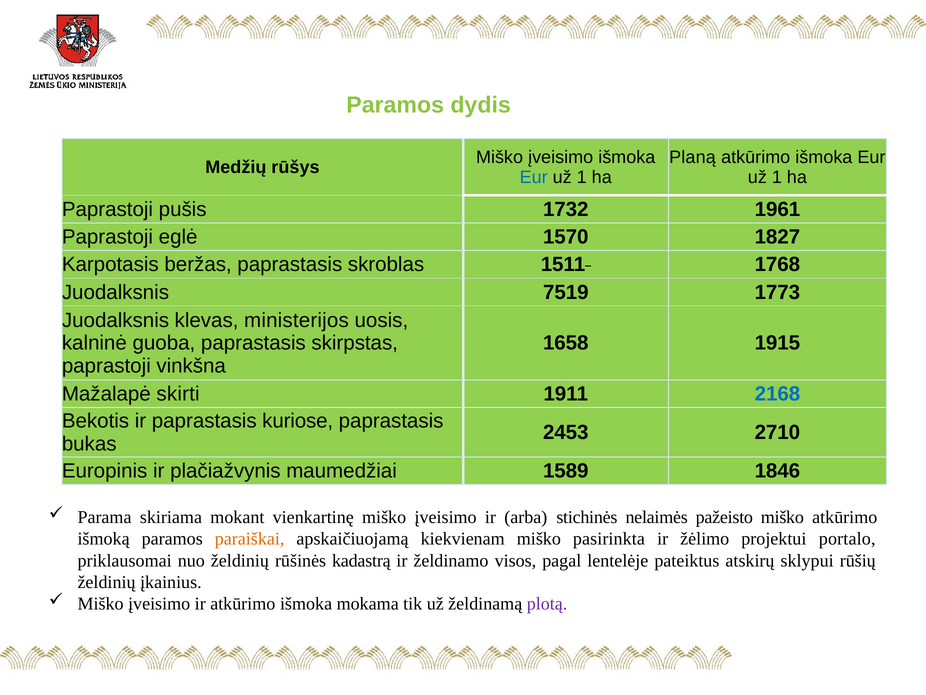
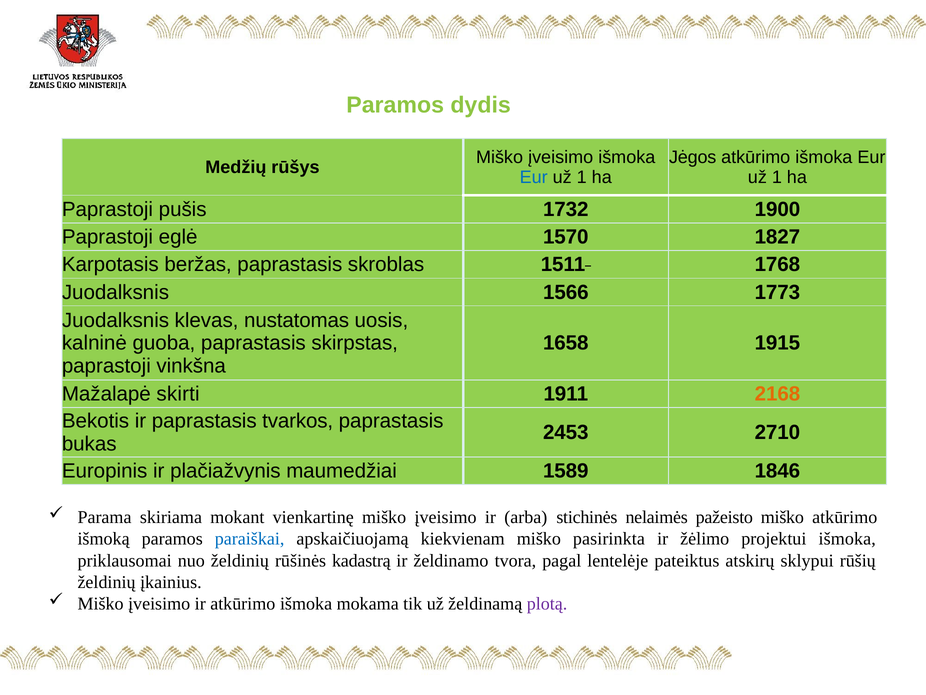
Planą: Planą -> Jėgos
1961: 1961 -> 1900
7519: 7519 -> 1566
ministerijos: ministerijos -> nustatomas
2168 colour: blue -> orange
kuriose: kuriose -> tvarkos
paraiškai colour: orange -> blue
projektui portalo: portalo -> išmoka
visos: visos -> tvora
